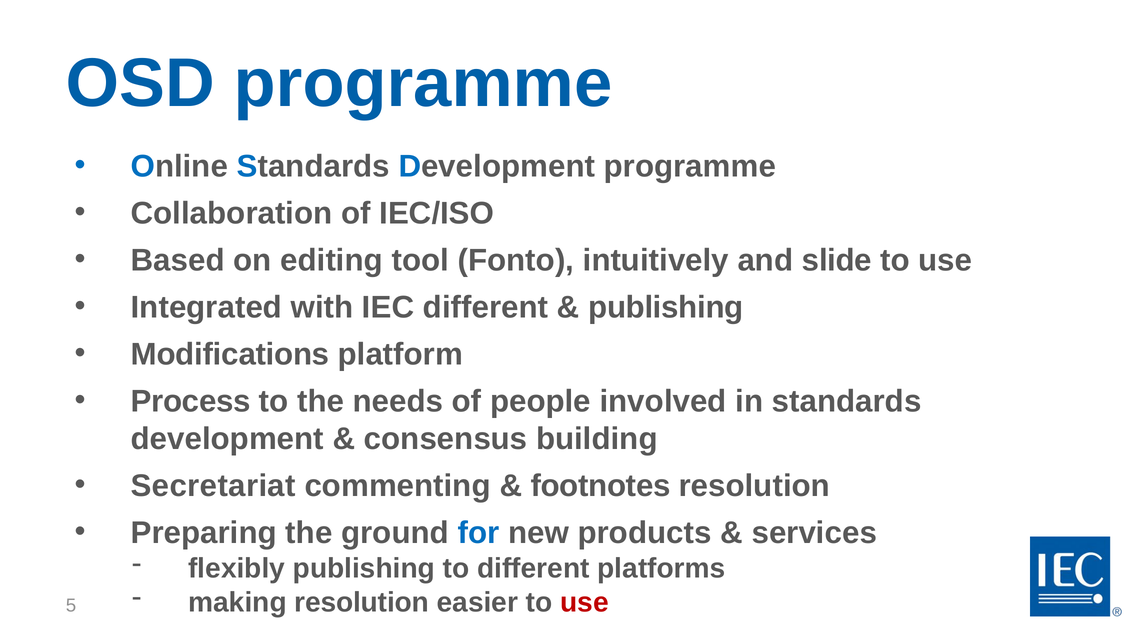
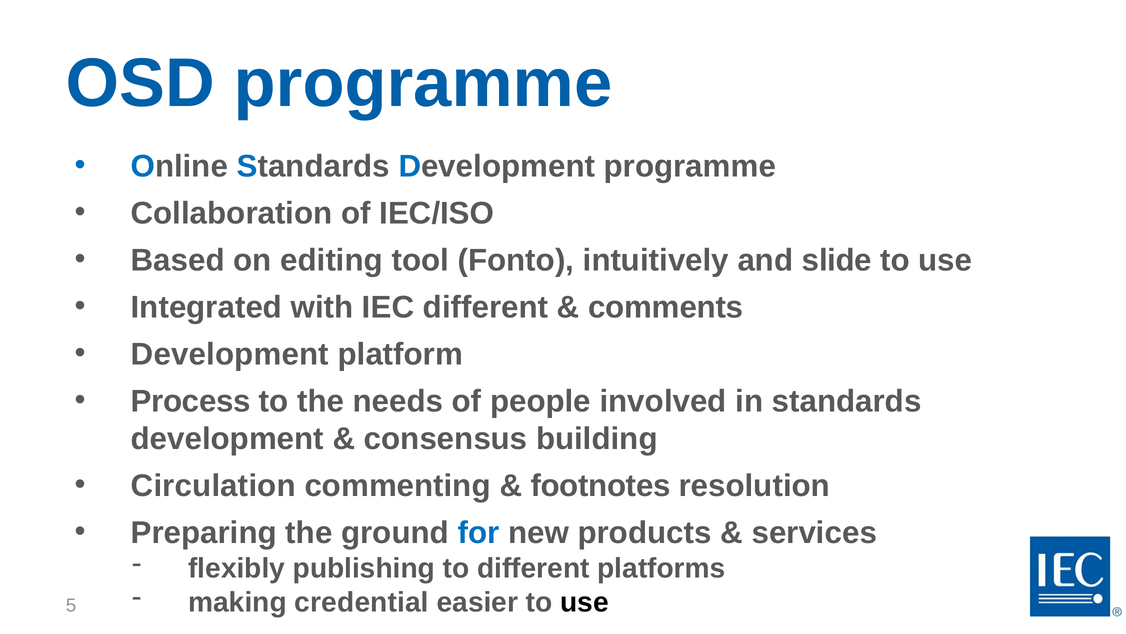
publishing at (666, 307): publishing -> comments
Modifications at (230, 354): Modifications -> Development
Secretariat: Secretariat -> Circulation
making resolution: resolution -> credential
use at (584, 602) colour: red -> black
